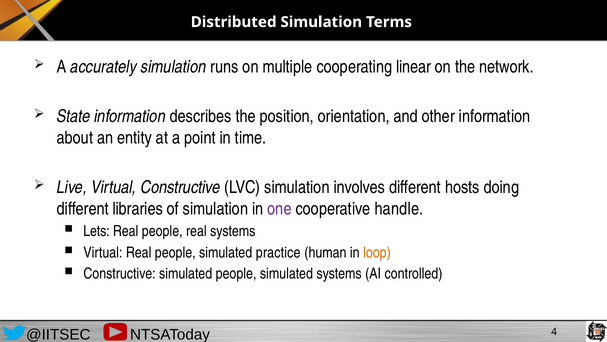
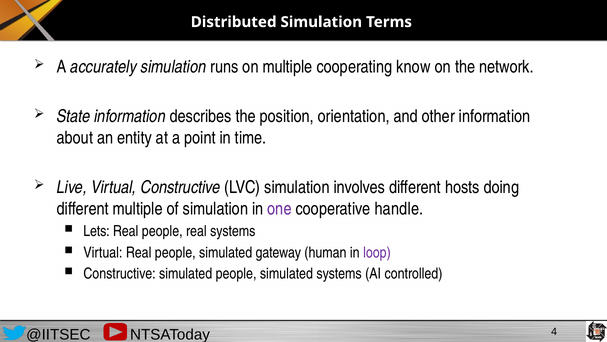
linear: linear -> know
different libraries: libraries -> multiple
practice: practice -> gateway
loop colour: orange -> purple
